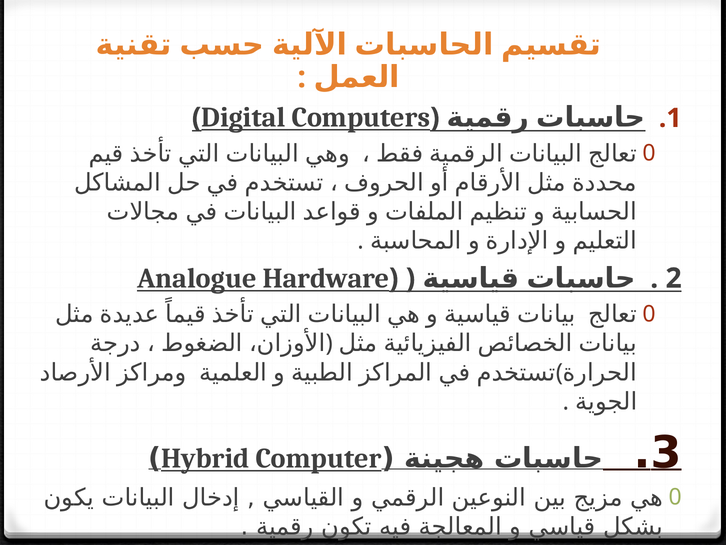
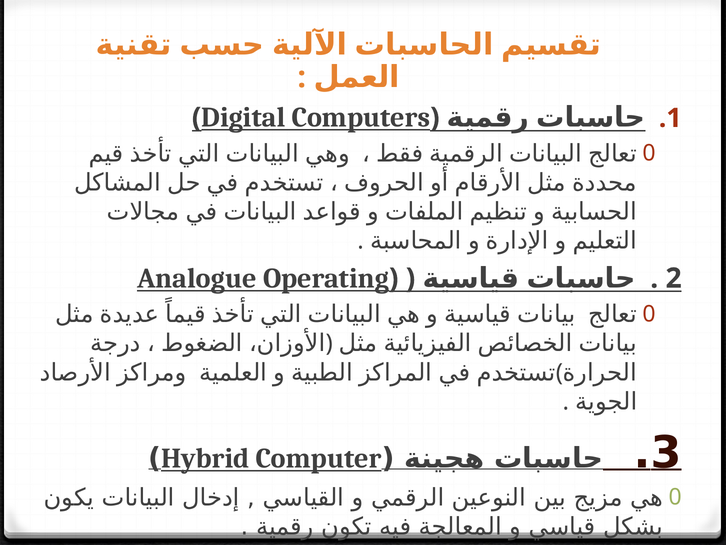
Hardware: Hardware -> Operating
